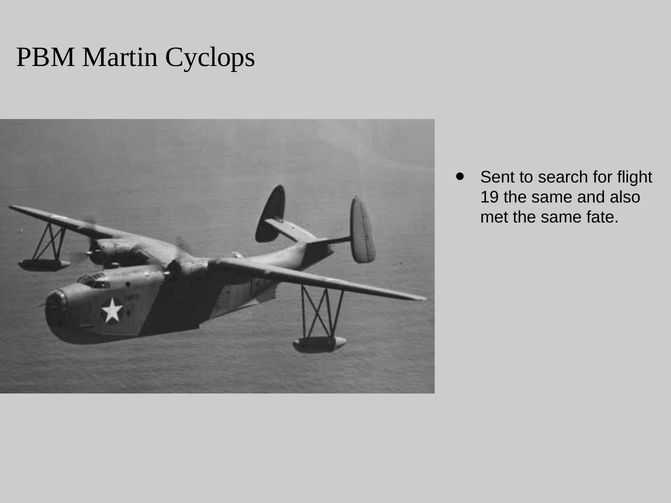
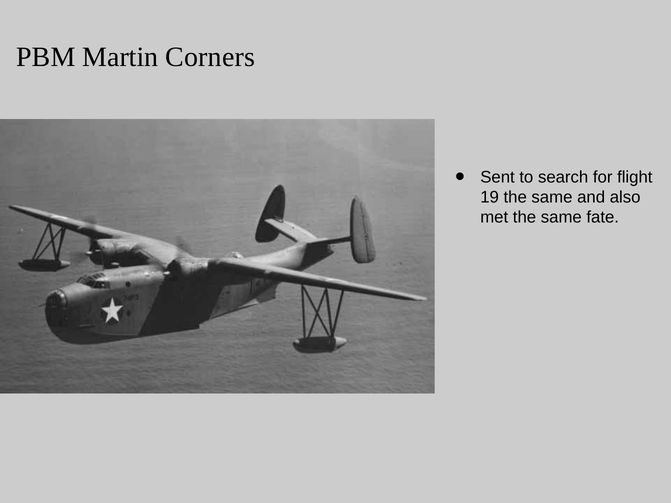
Cyclops: Cyclops -> Corners
